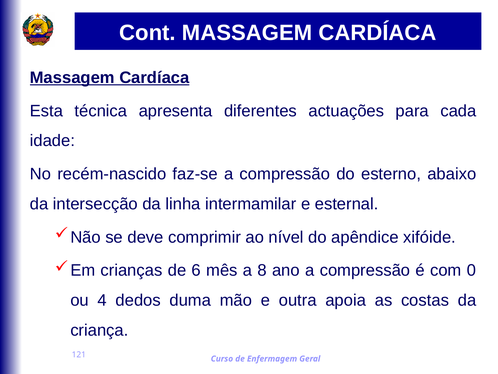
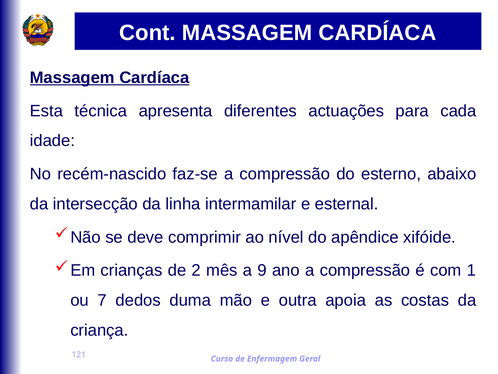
6: 6 -> 2
8: 8 -> 9
0: 0 -> 1
4: 4 -> 7
